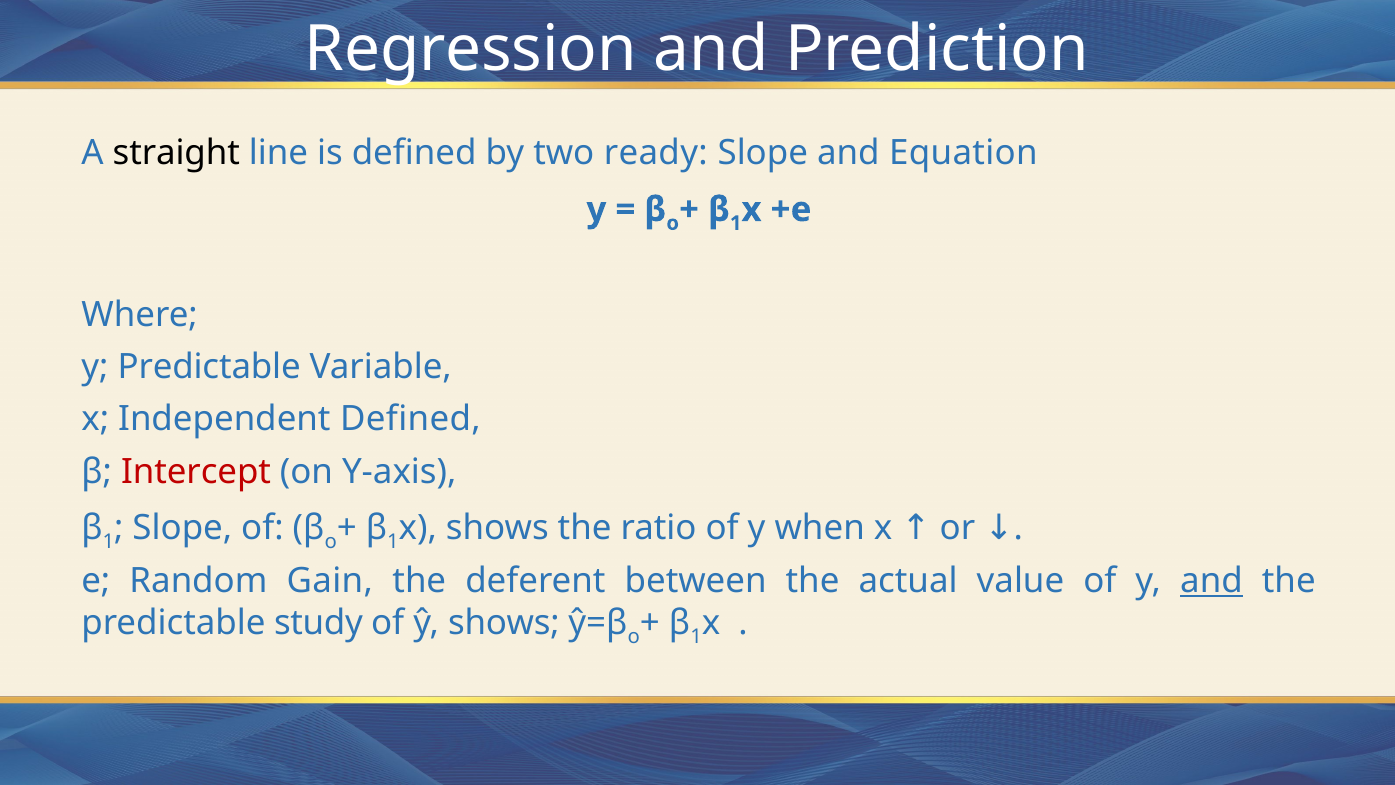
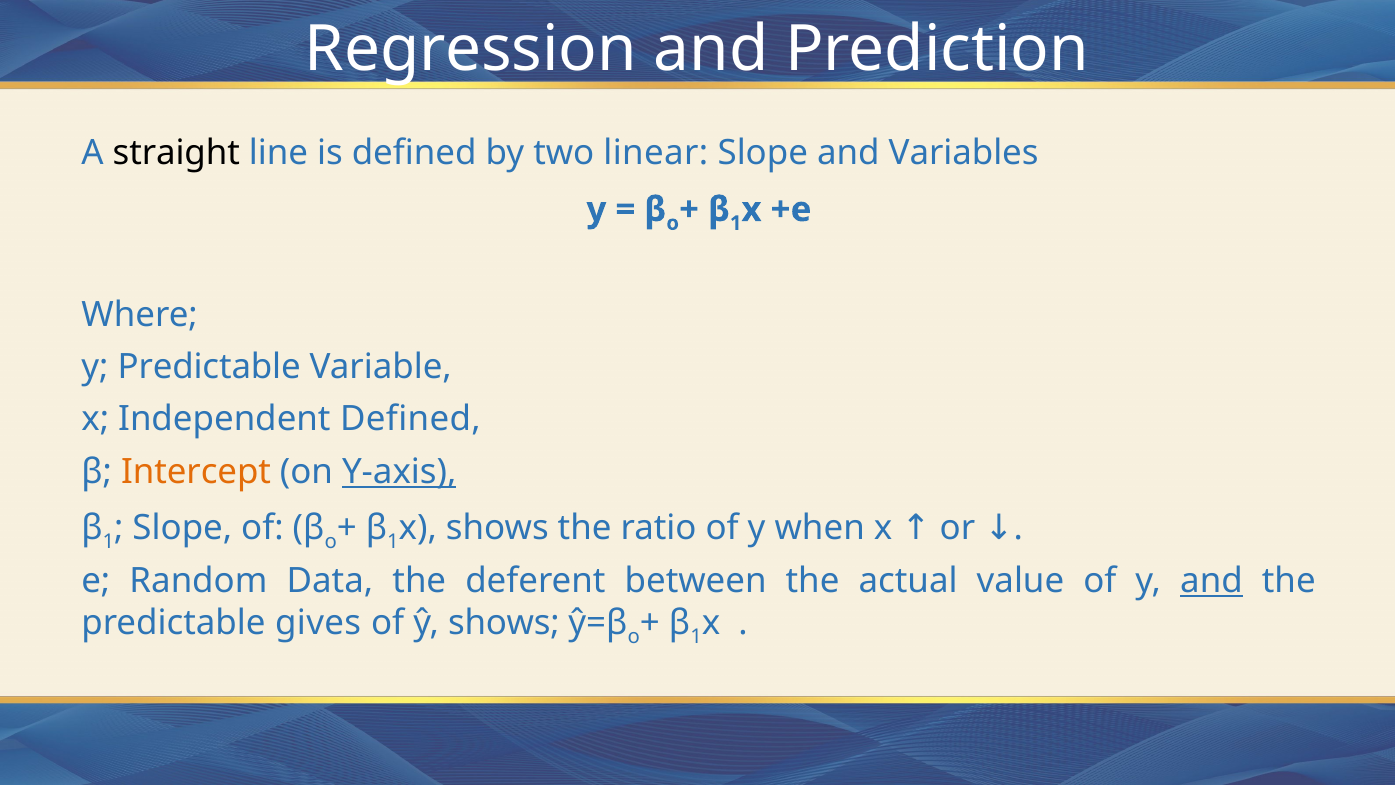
ready: ready -> linear
Equation: Equation -> Variables
Intercept colour: red -> orange
Y-axis underline: none -> present
Gain: Gain -> Data
study: study -> gives
